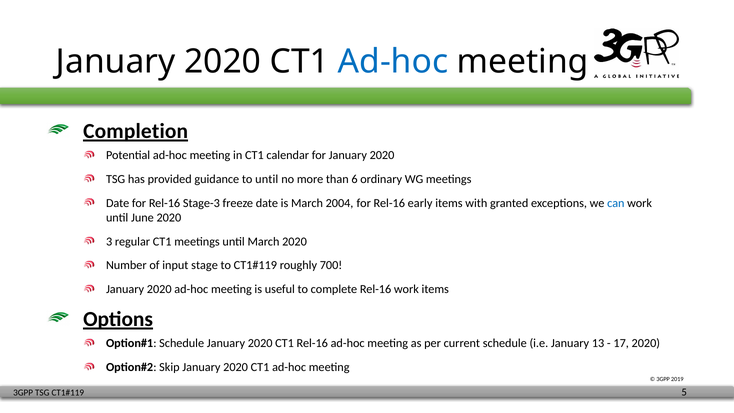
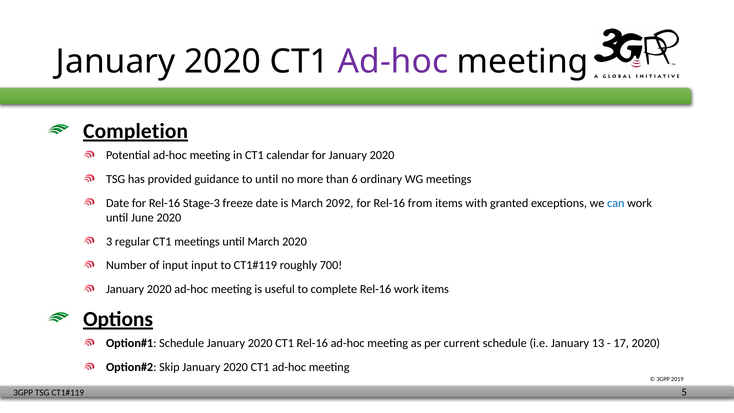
Ad-hoc at (393, 62) colour: blue -> purple
2004: 2004 -> 2092
early: early -> from
input stage: stage -> input
